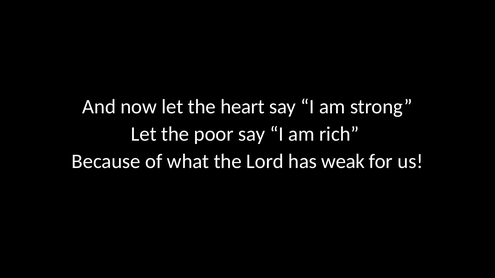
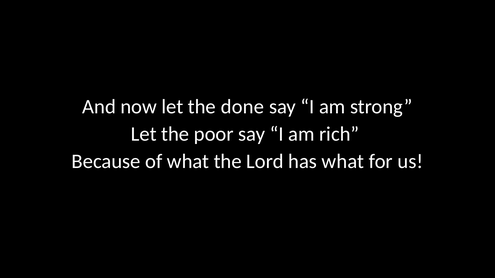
heart: heart -> done
has weak: weak -> what
